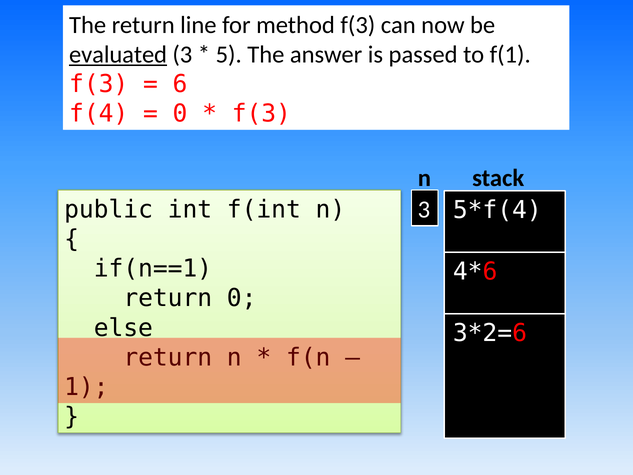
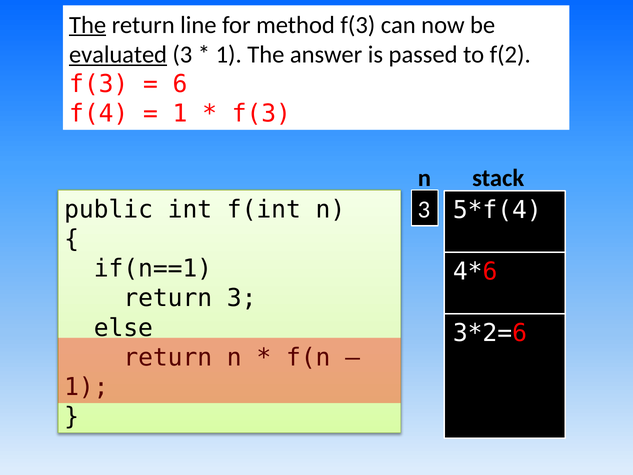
The at (88, 25) underline: none -> present
5 at (229, 54): 5 -> 1
f(1: f(1 -> f(2
0 at (180, 114): 0 -> 1
return 0: 0 -> 3
